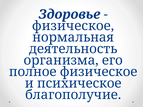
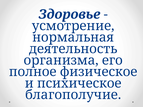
физическое at (73, 26): физическое -> усмотрение
